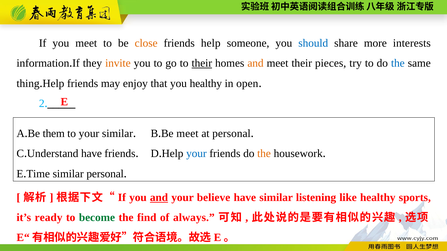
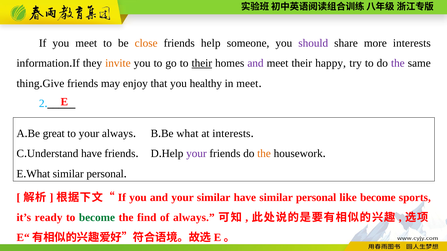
should colour: blue -> purple
and at (255, 63) colour: orange -> purple
pieces: pieces -> happy
the at (398, 63) colour: blue -> purple
Help at (53, 83): Help -> Give
in open: open -> meet
them: them -> great
your similar: similar -> always
Be meet: meet -> what
at personal: personal -> interests
your at (196, 154) colour: blue -> purple
Time at (38, 174): Time -> What
and at (159, 198) underline: present -> none
your believe: believe -> similar
have similar listening: listening -> personal
like healthy: healthy -> become
